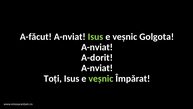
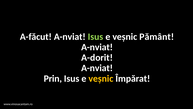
Golgota: Golgota -> Pământ
Toți: Toți -> Prin
veșnic at (101, 78) colour: light green -> yellow
